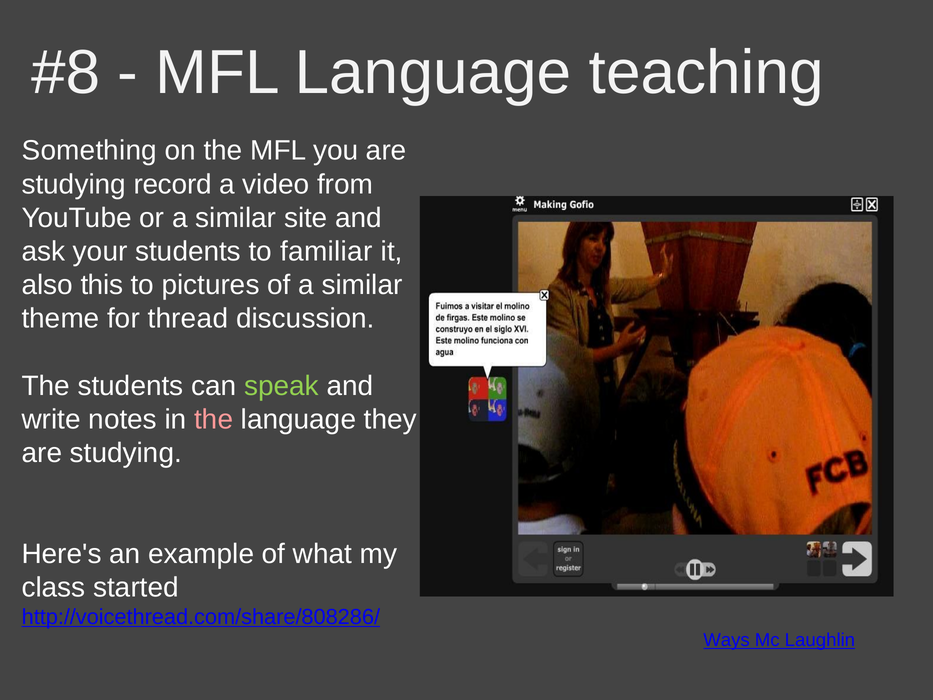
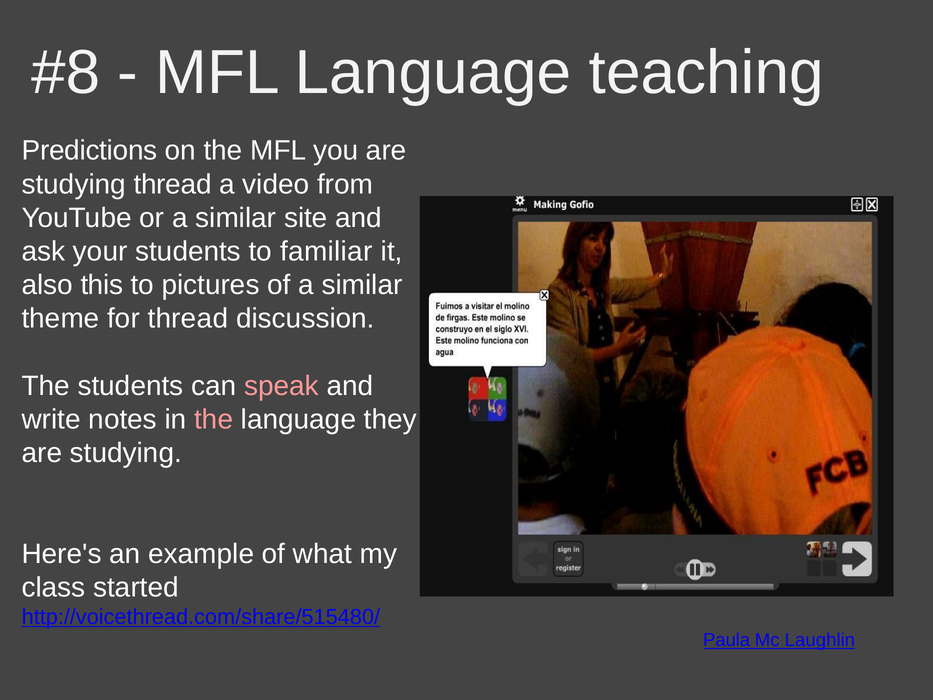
Something: Something -> Predictions
studying record: record -> thread
speak colour: light green -> pink
http://voicethread.com/share/808286/: http://voicethread.com/share/808286/ -> http://voicethread.com/share/515480/
Ways: Ways -> Paula
